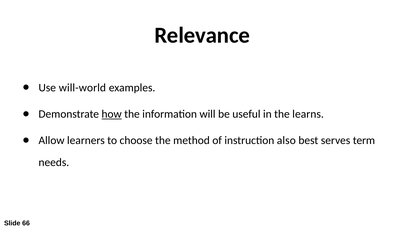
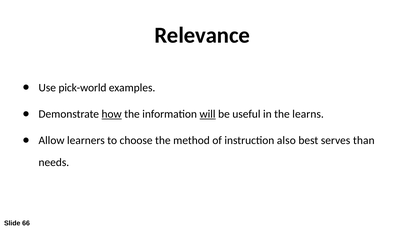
will-world: will-world -> pick-world
will underline: none -> present
term: term -> than
